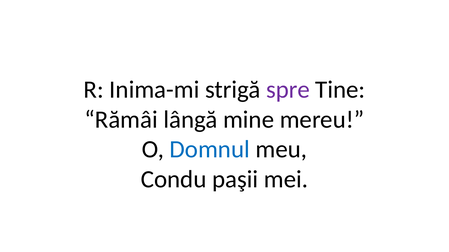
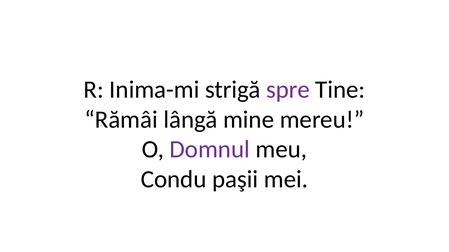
Domnul colour: blue -> purple
